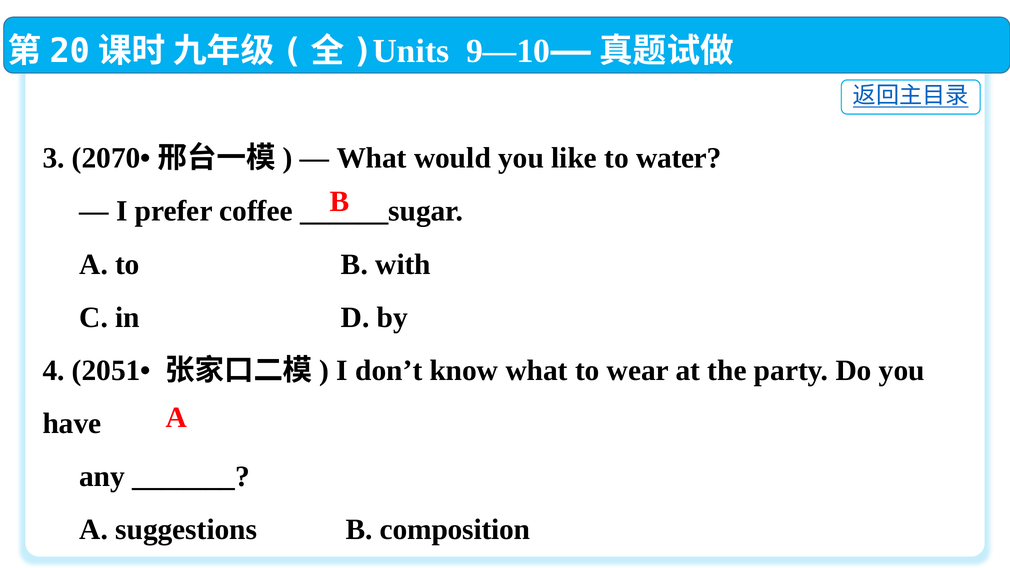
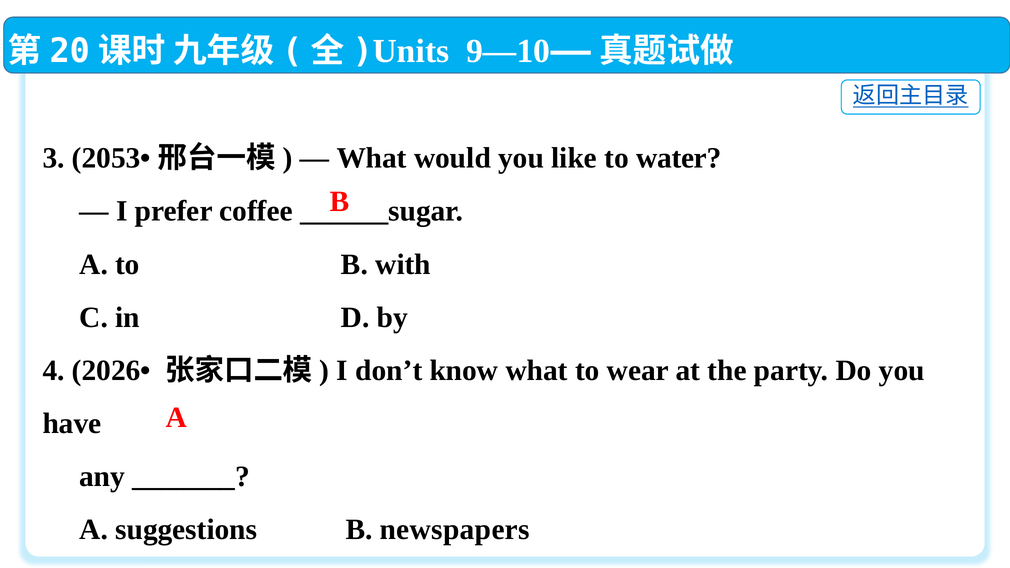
2070•: 2070• -> 2053•
2051•: 2051• -> 2026•
composition: composition -> newspapers
